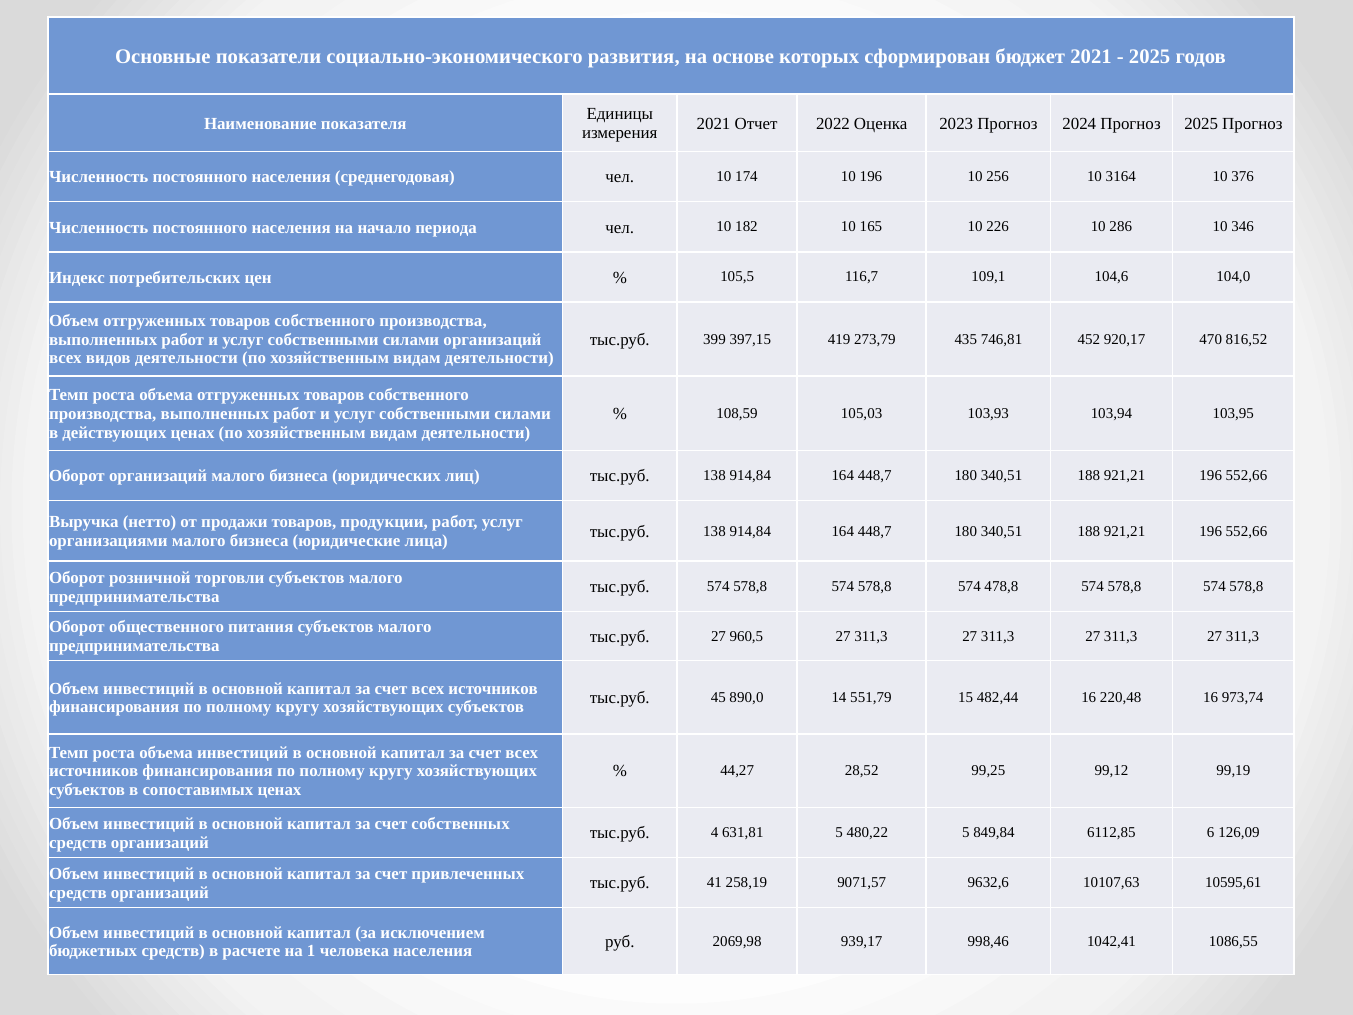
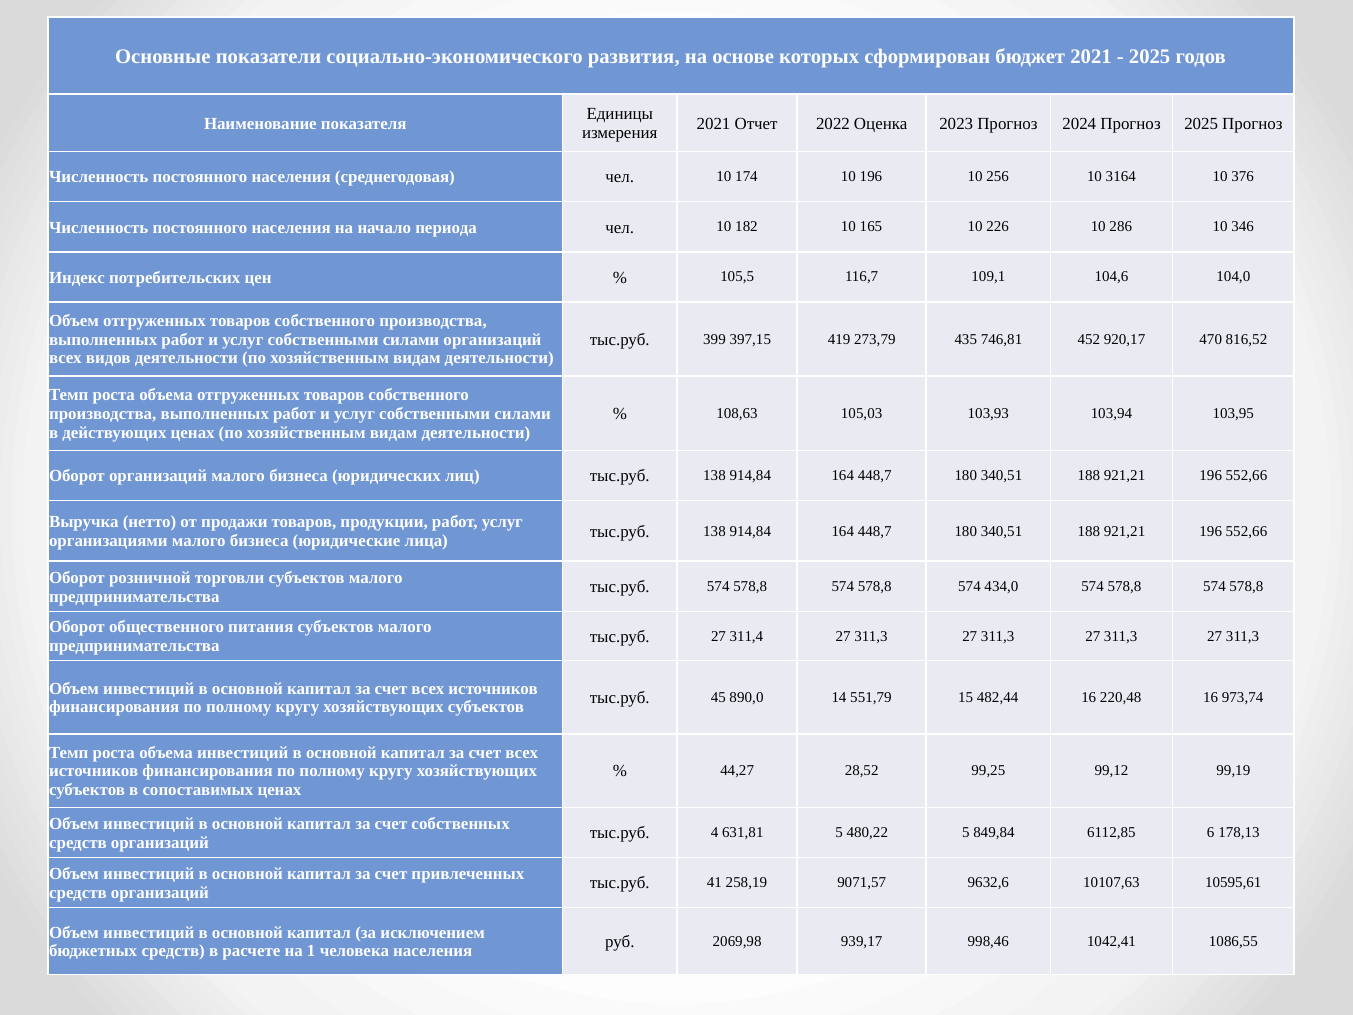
108,59: 108,59 -> 108,63
478,8: 478,8 -> 434,0
960,5: 960,5 -> 311,4
126,09: 126,09 -> 178,13
